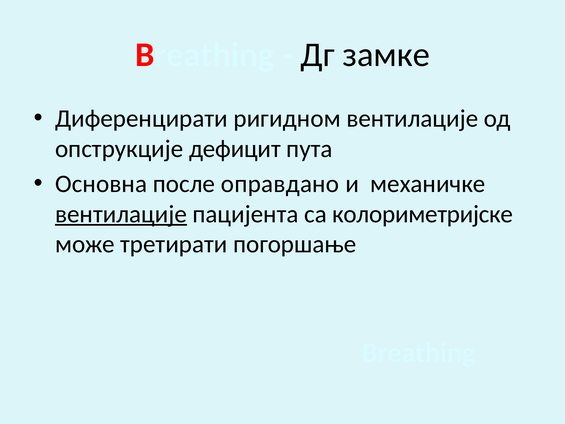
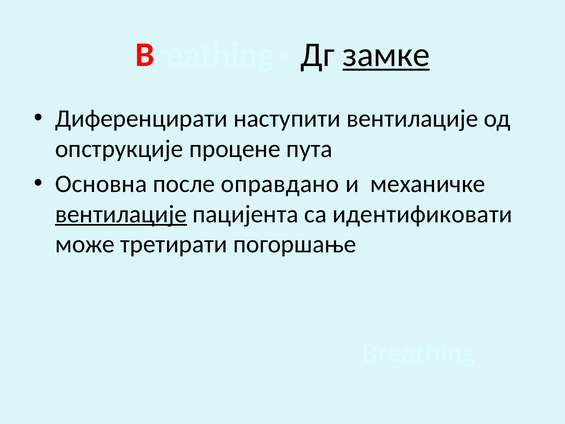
замке underline: none -> present
ригидном: ригидном -> наступити
дефицит: дефицит -> процене
колориметријске: колориметријске -> идентификовати
